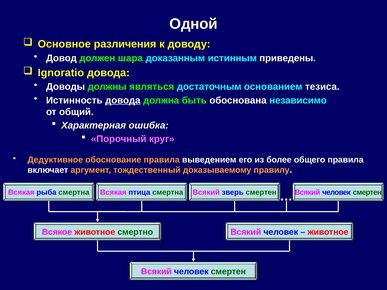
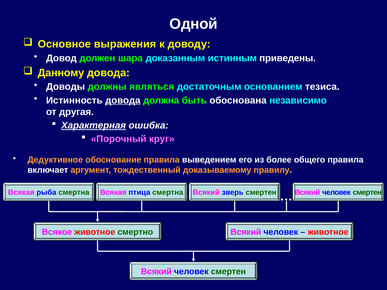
различения: различения -> выражения
Ignoratio: Ignoratio -> Данному
общий: общий -> другая
Характерная underline: none -> present
